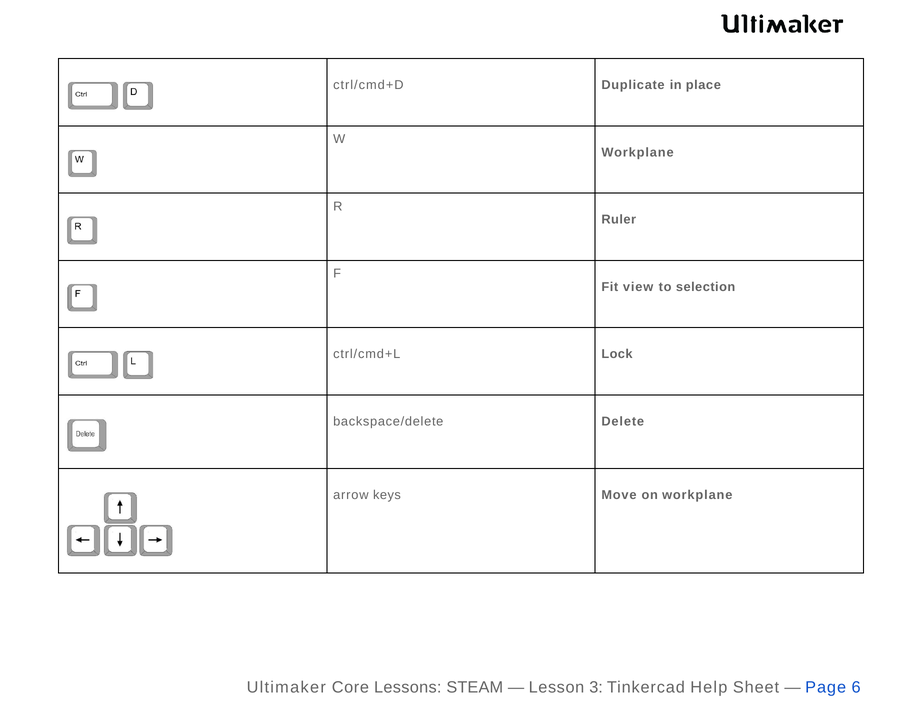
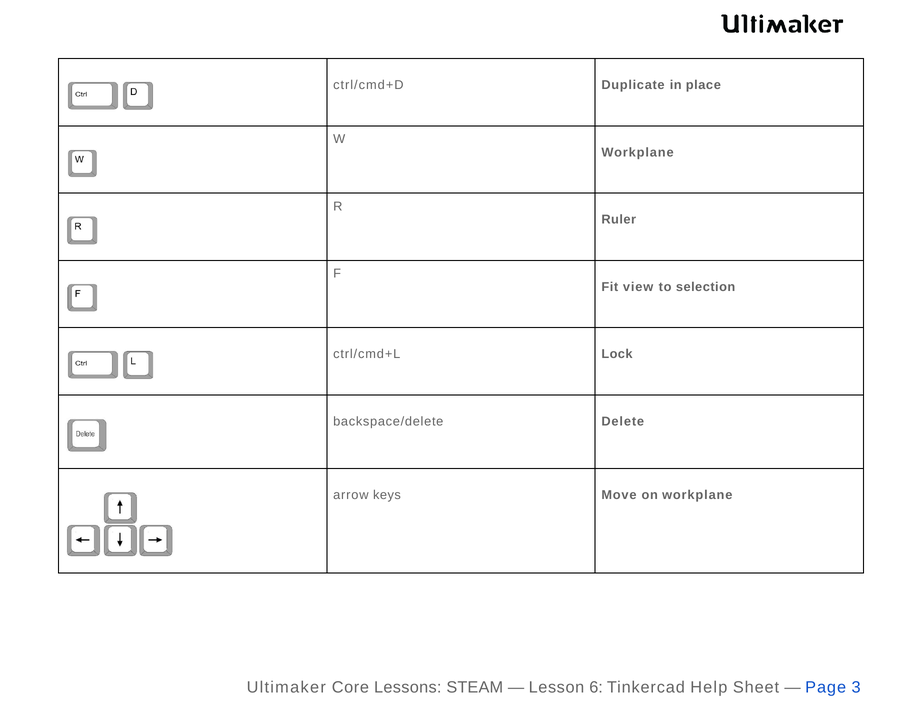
3: 3 -> 6
6: 6 -> 3
